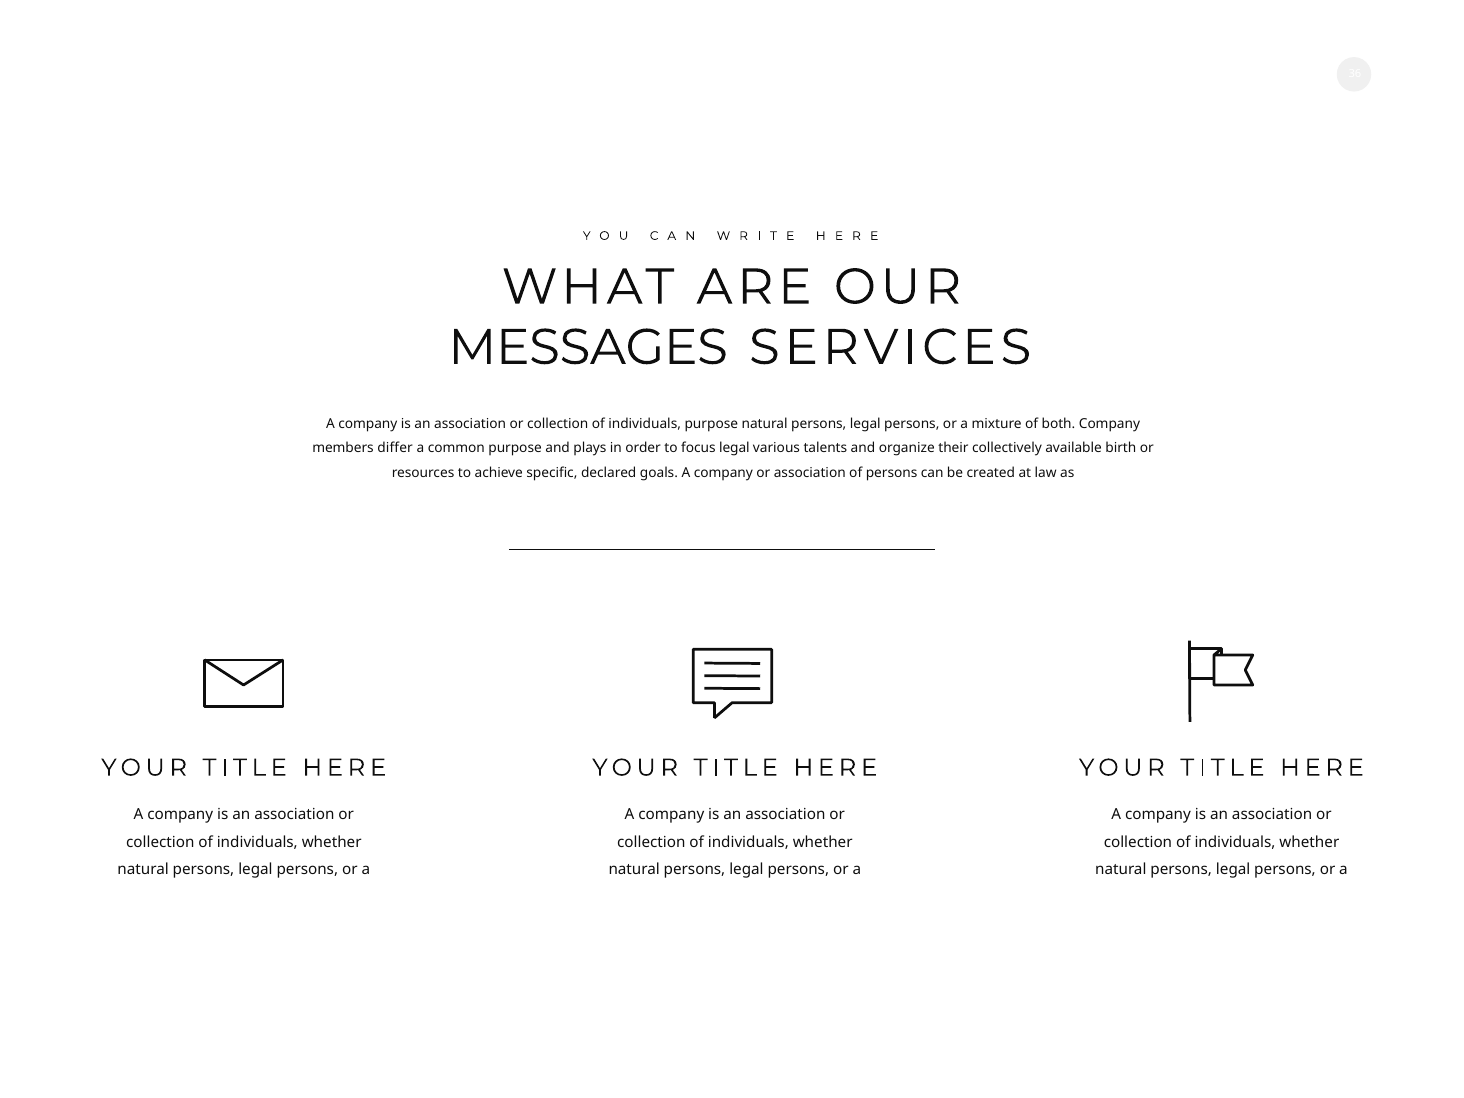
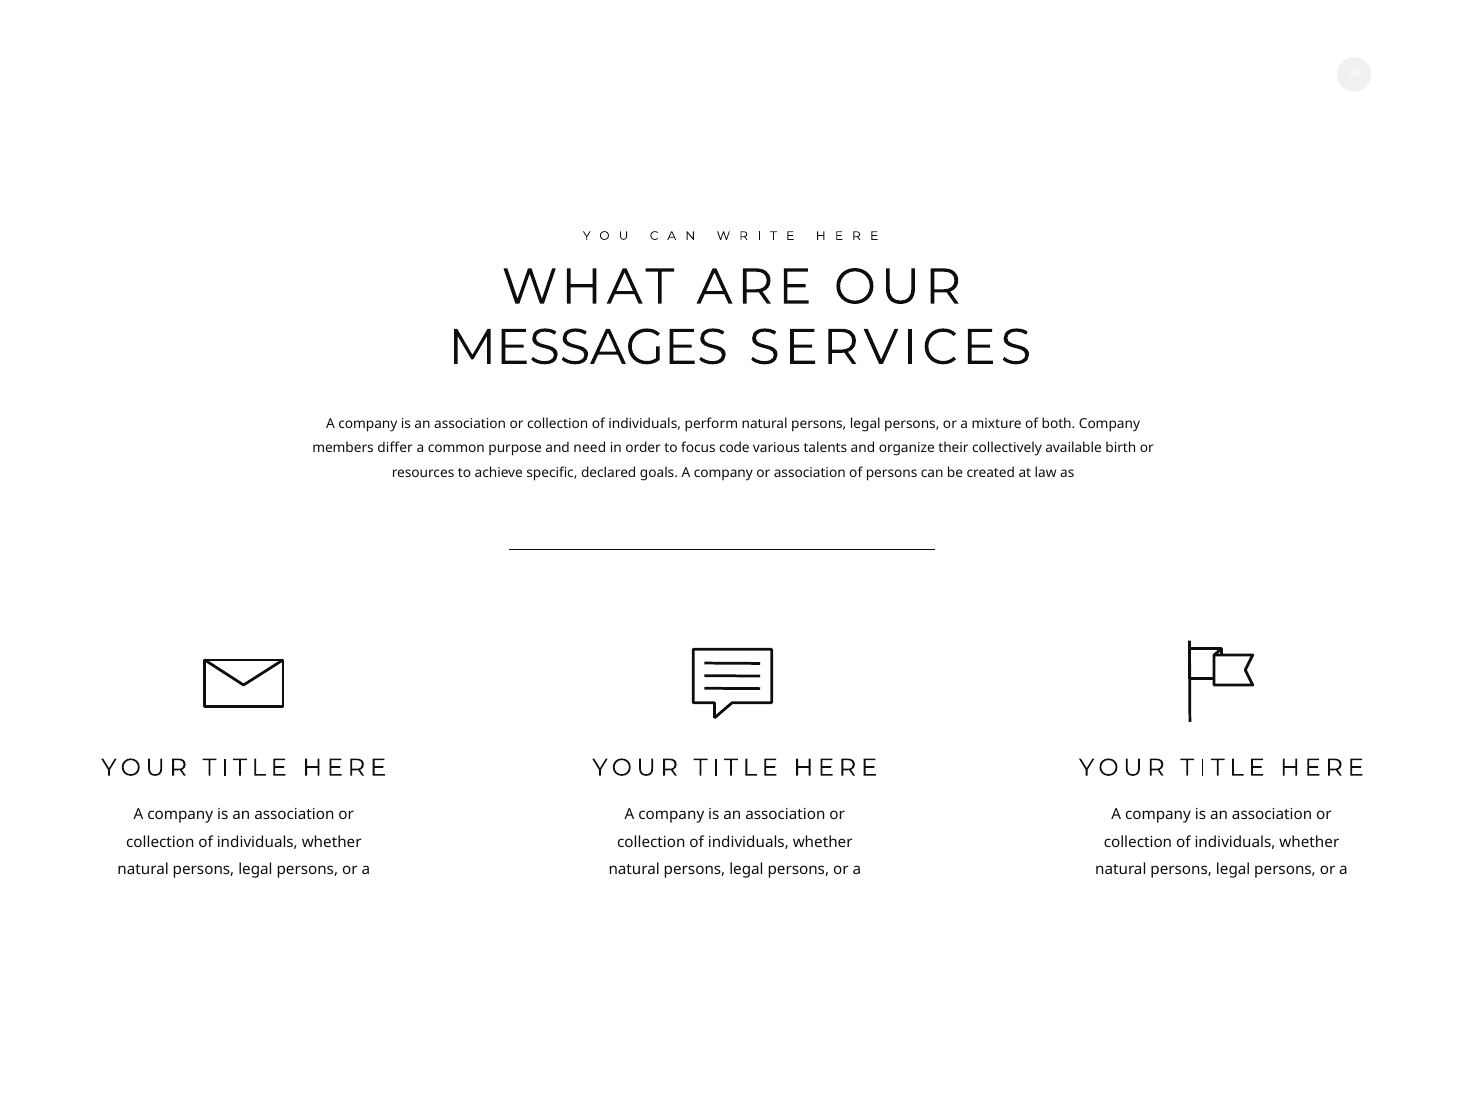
individuals purpose: purpose -> perform
plays: plays -> need
focus legal: legal -> code
